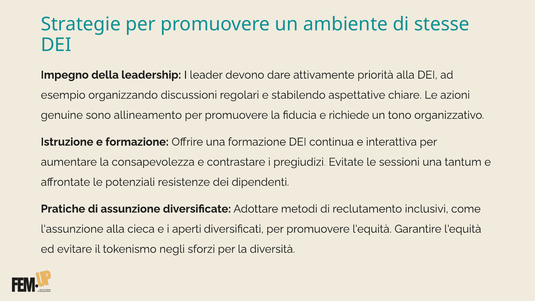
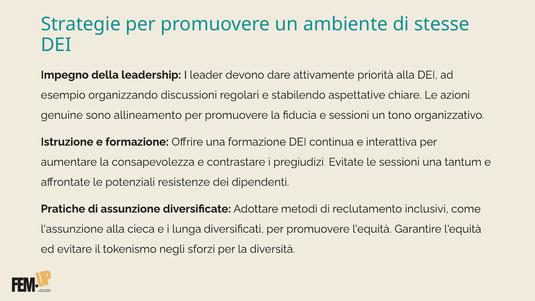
e richiede: richiede -> sessioni
aperti: aperti -> lunga
